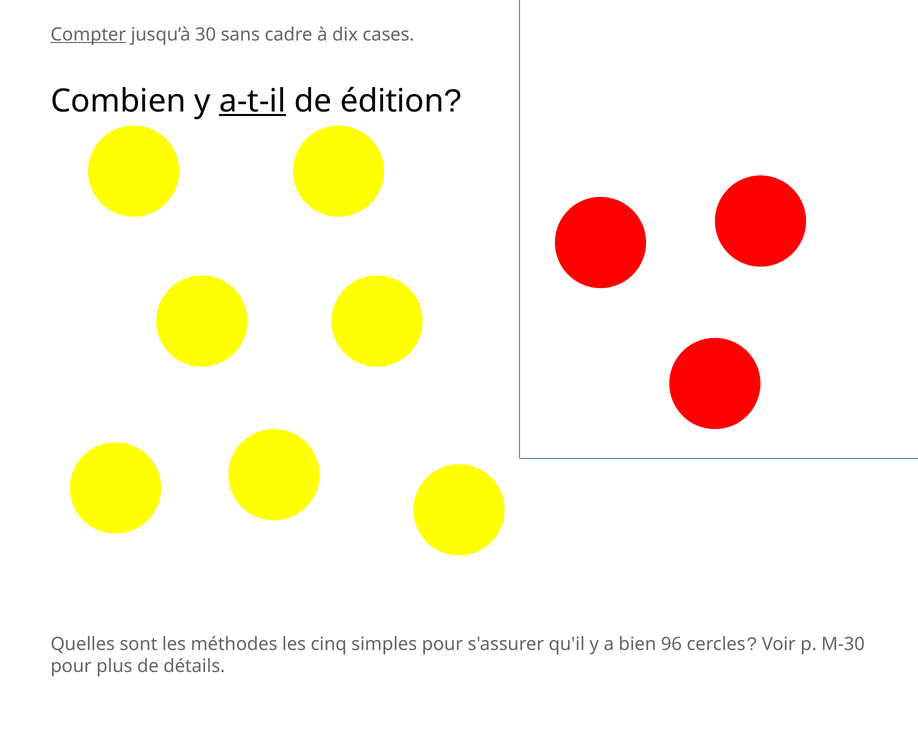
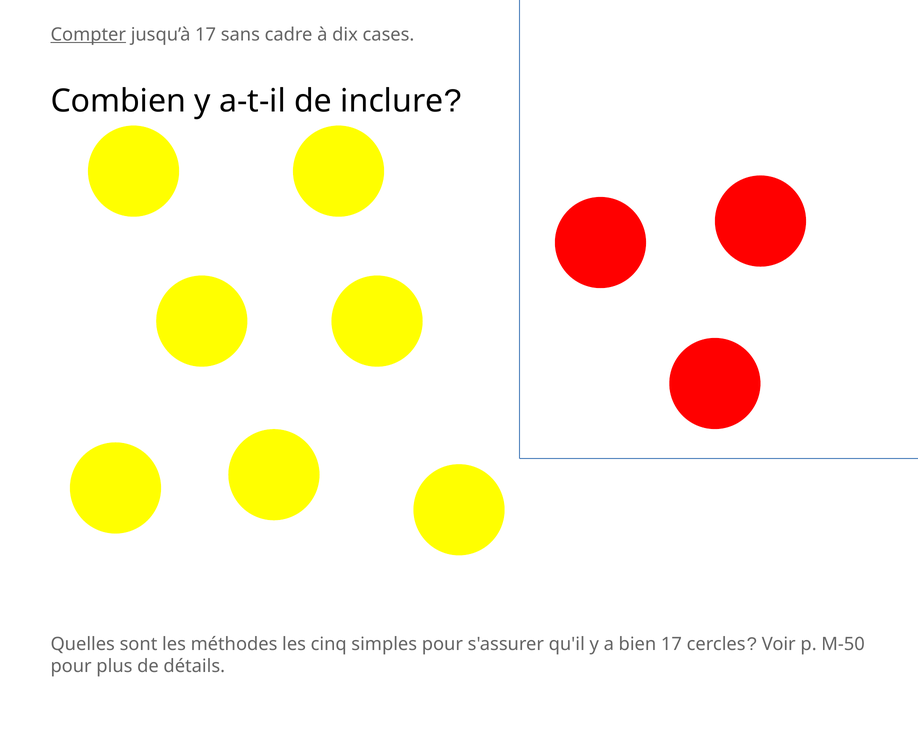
jusqu’à 30: 30 -> 17
a-t-il underline: present -> none
édition: édition -> inclure
bien 96: 96 -> 17
M-30: M-30 -> M-50
